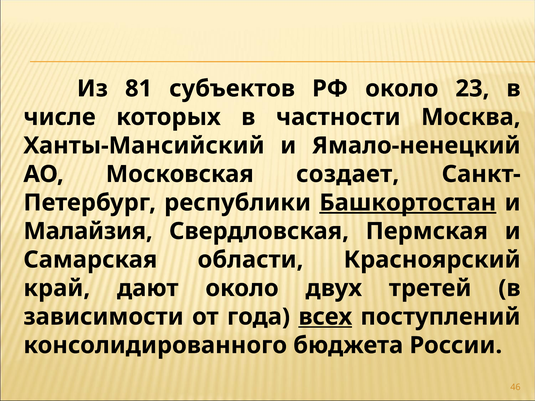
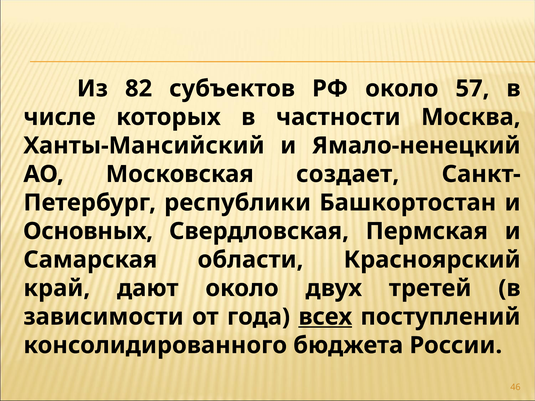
81: 81 -> 82
23: 23 -> 57
Башкортостан underline: present -> none
Малайзия: Малайзия -> Основных
